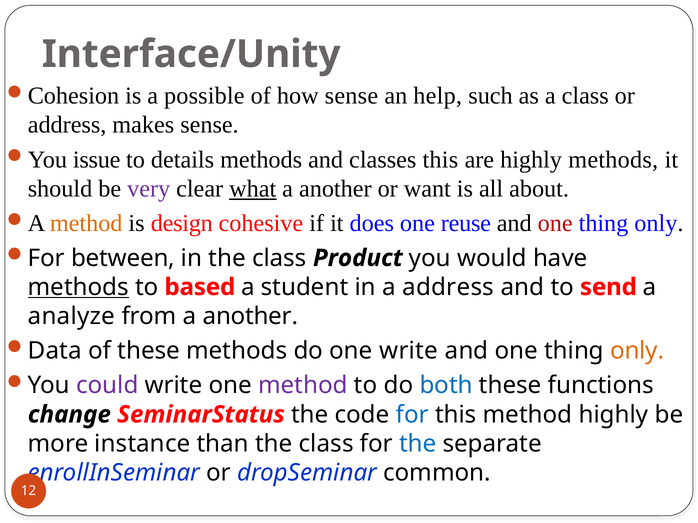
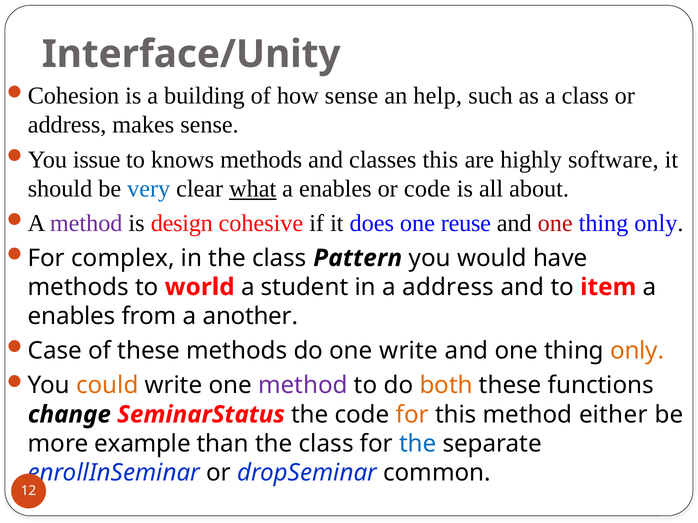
possible: possible -> building
details: details -> knows
highly methods: methods -> software
very colour: purple -> blue
another at (335, 189): another -> enables
or want: want -> code
method at (86, 224) colour: orange -> purple
between: between -> complex
Product: Product -> Pattern
methods at (78, 287) underline: present -> none
based: based -> world
send: send -> item
analyze at (71, 316): analyze -> enables
Data: Data -> Case
could colour: purple -> orange
both colour: blue -> orange
for at (412, 415) colour: blue -> orange
method highly: highly -> either
instance: instance -> example
